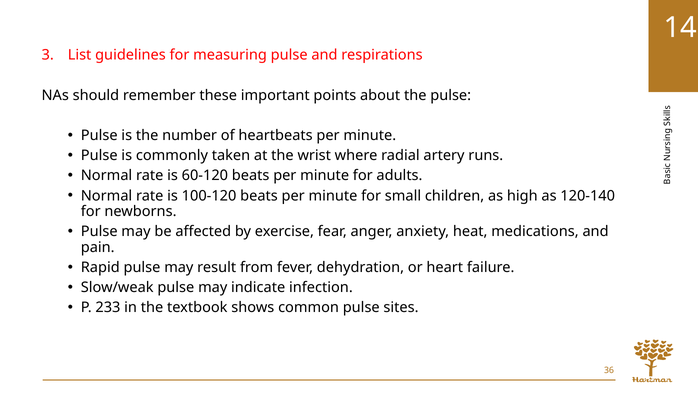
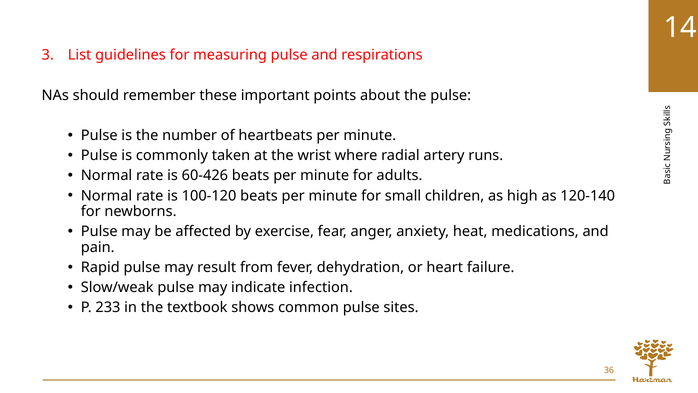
60-120: 60-120 -> 60-426
